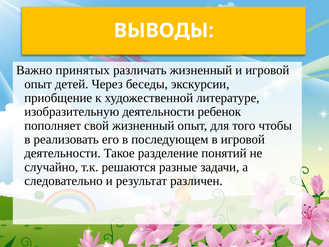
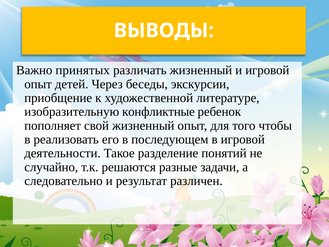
изобразительную деятельности: деятельности -> конфликтные
